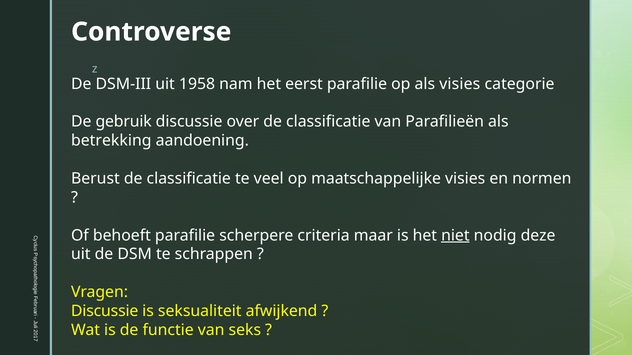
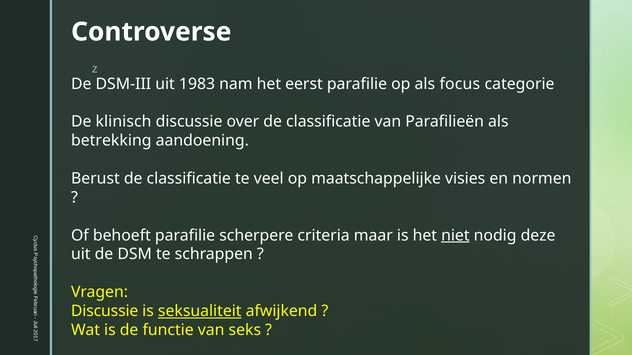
1958: 1958 -> 1983
als visies: visies -> focus
gebruik: gebruik -> klinisch
seksualiteit underline: none -> present
